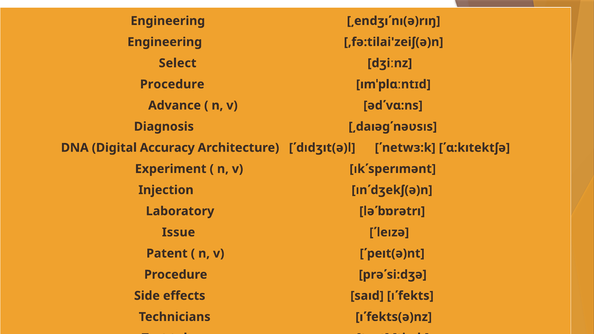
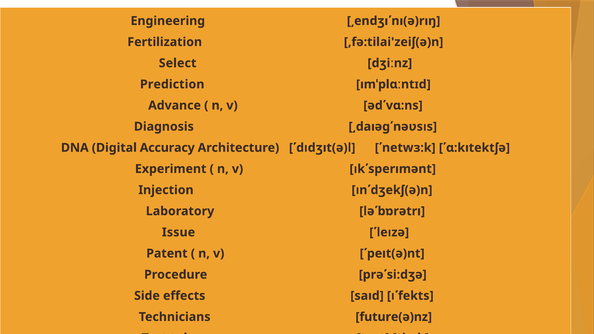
Engineering at (165, 42): Engineering -> Fertilization
Procedure at (172, 84): Procedure -> Prediction
ıʹfekts(ə)nz: ıʹfekts(ə)nz -> future(ə)nz
